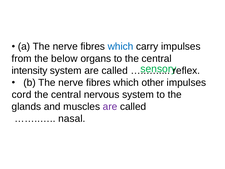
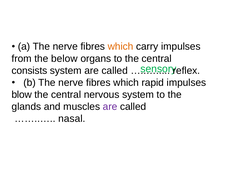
which at (121, 46) colour: blue -> orange
intensity: intensity -> consists
other: other -> rapid
cord: cord -> blow
